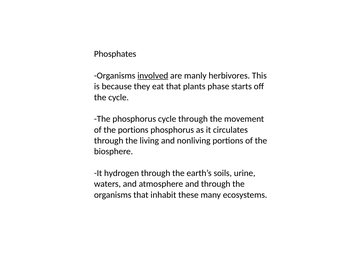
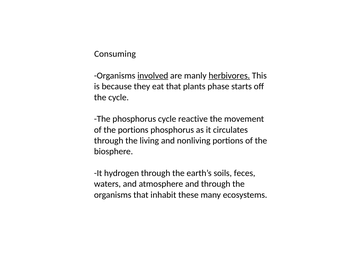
Phosphates: Phosphates -> Consuming
herbivores underline: none -> present
cycle through: through -> reactive
urine: urine -> feces
